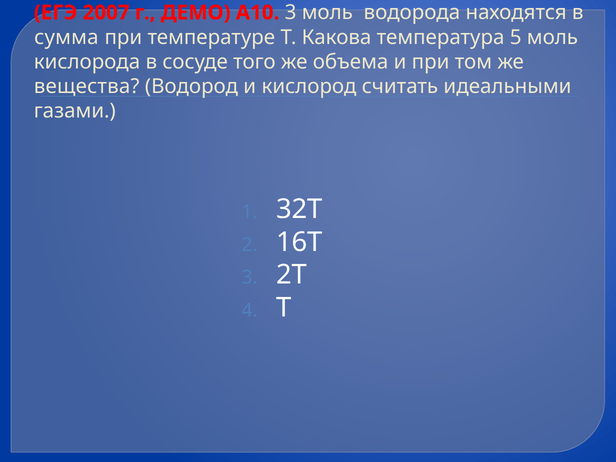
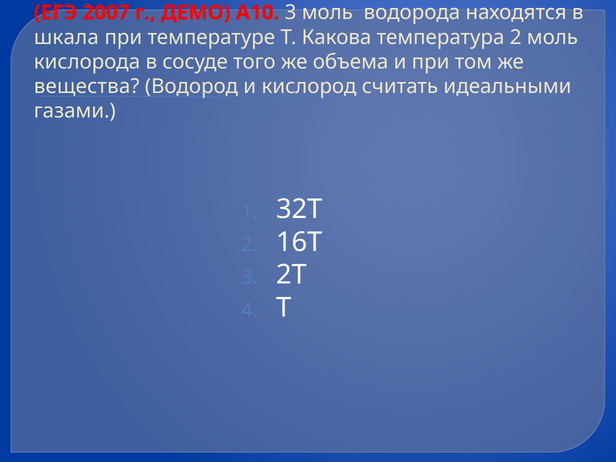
сумма: сумма -> шкала
температура 5: 5 -> 2
